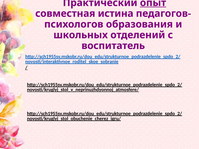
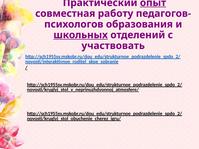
истина: истина -> работу
школьных underline: none -> present
воспитатель: воспитатель -> участвовать
